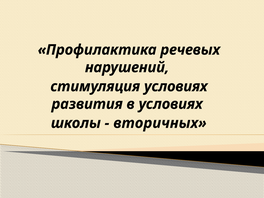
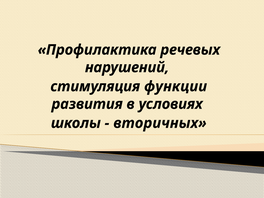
стимуляция условиях: условиях -> функции
